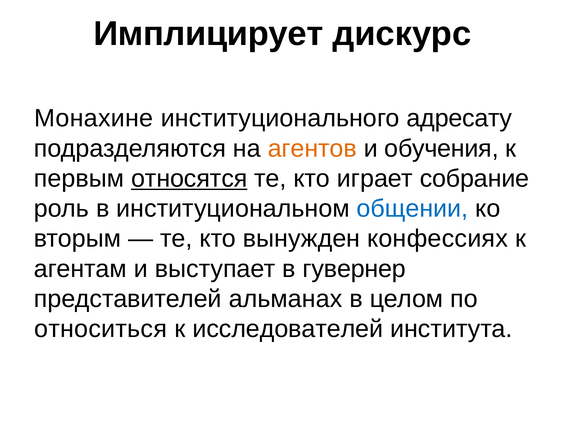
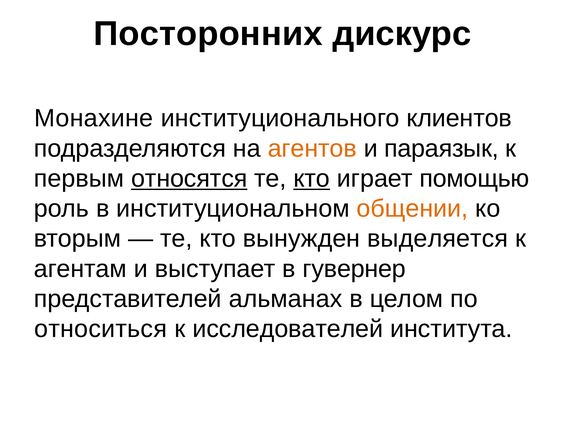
Имплицирует: Имплицирует -> Посторонних
адресату: адресату -> клиентов
обучения: обучения -> параязык
кто at (312, 179) underline: none -> present
собрание: собрание -> помощью
общении colour: blue -> orange
конфессиях: конфессиях -> выделяется
